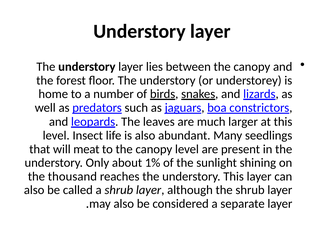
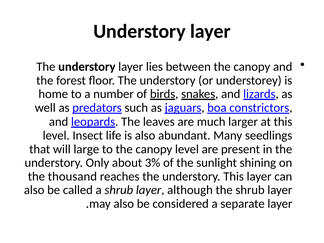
meat: meat -> large
1%: 1% -> 3%
